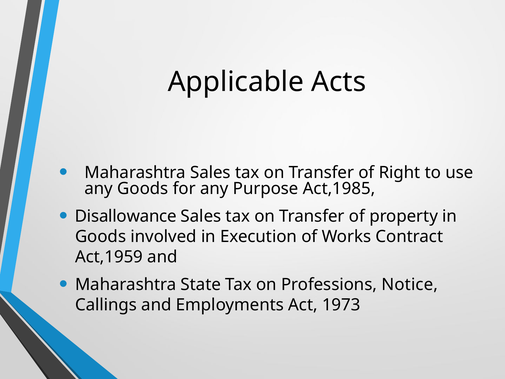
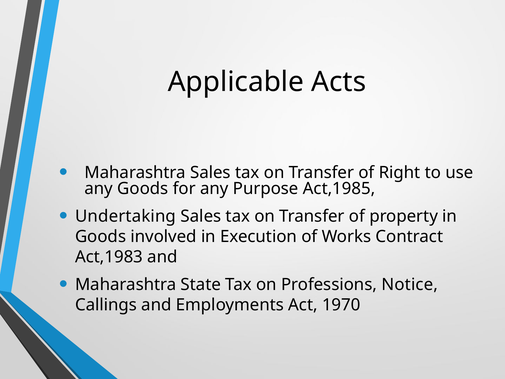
Disallowance: Disallowance -> Undertaking
Act,1959: Act,1959 -> Act,1983
1973: 1973 -> 1970
